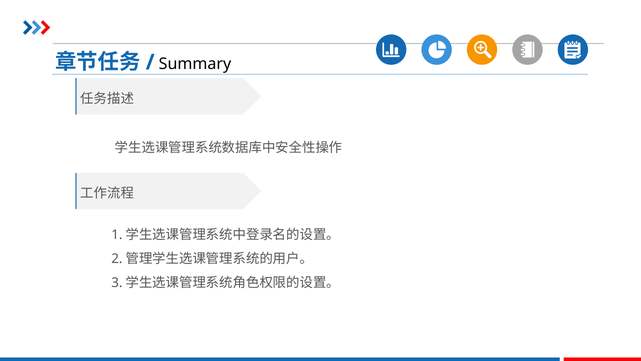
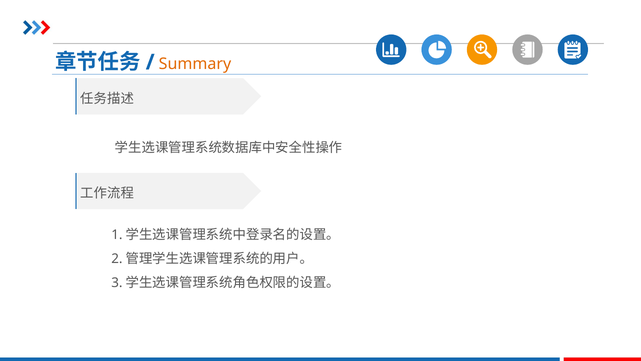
Summary colour: black -> orange
